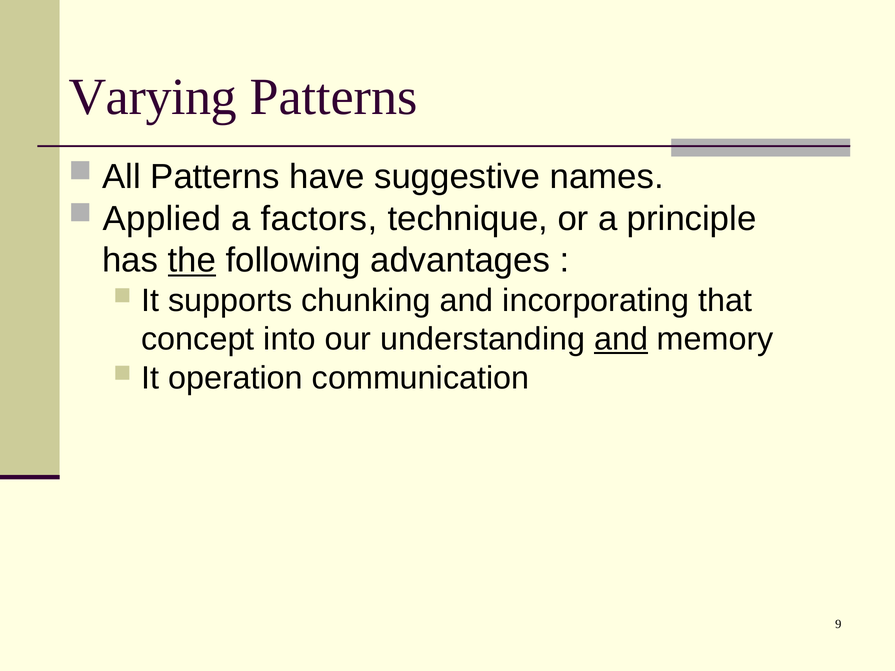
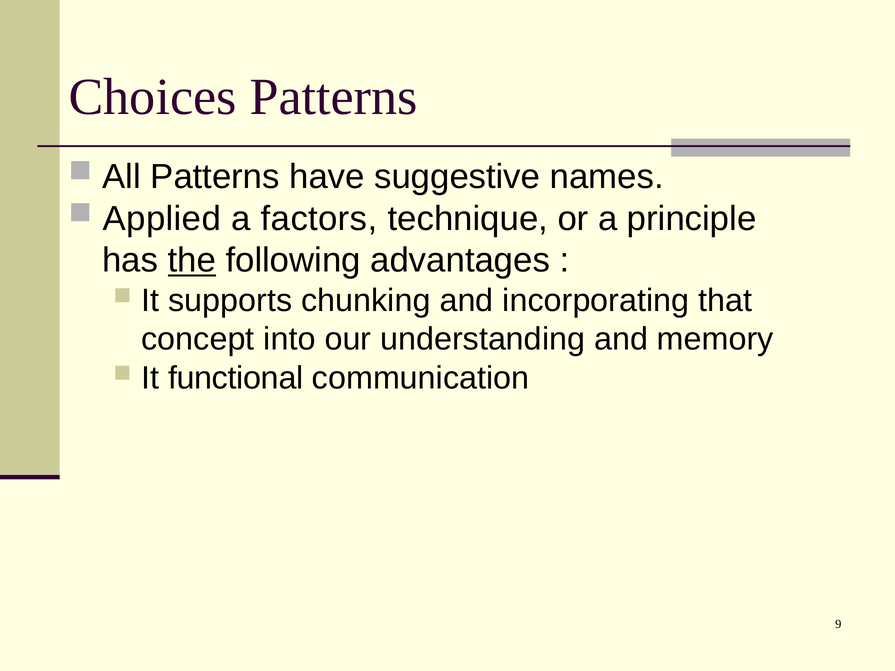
Varying: Varying -> Choices
and at (621, 339) underline: present -> none
operation: operation -> functional
